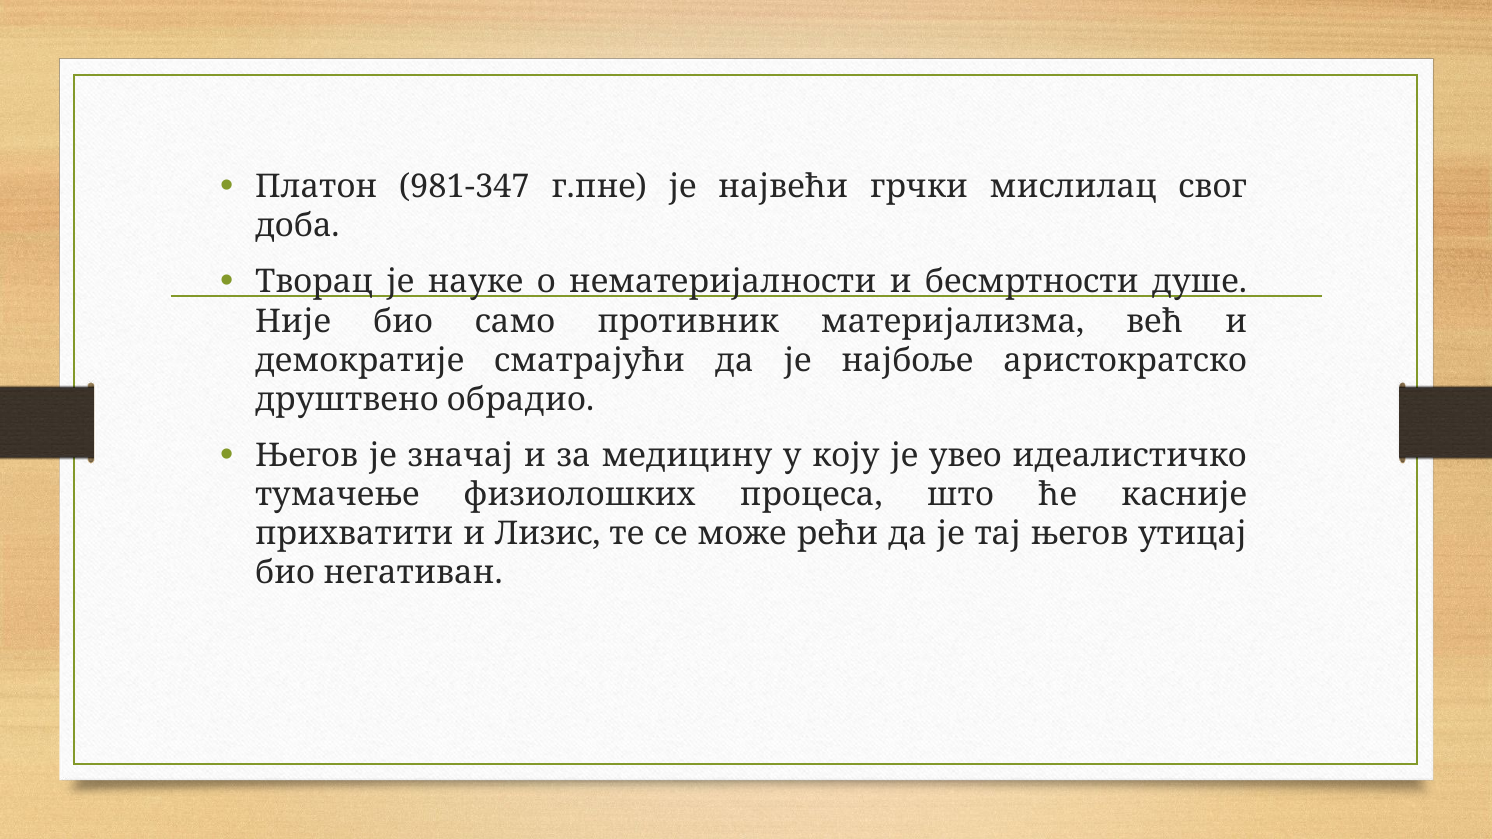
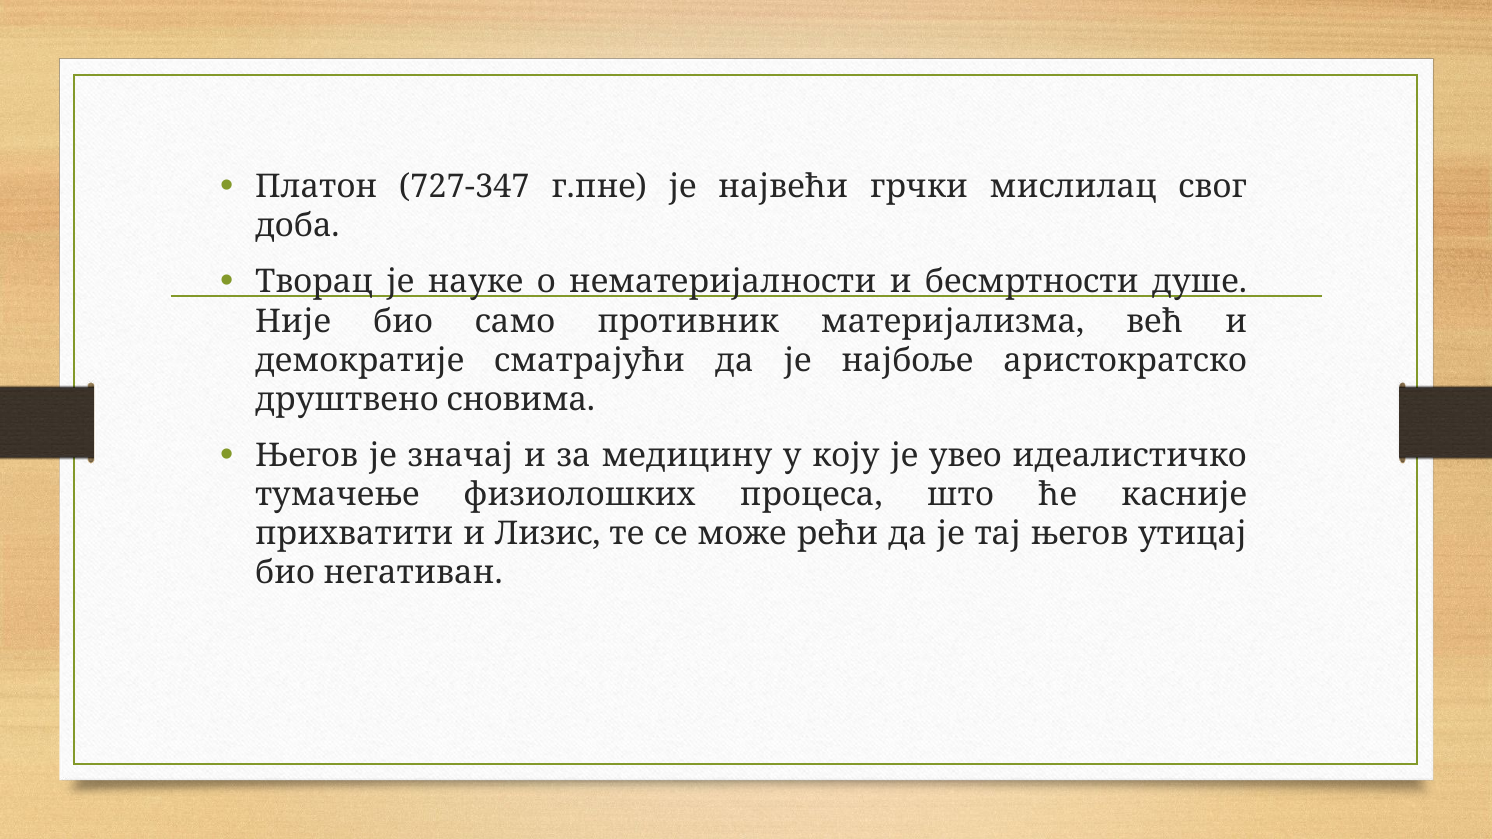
981-347: 981-347 -> 727-347
обрадио: обрадио -> сновима
